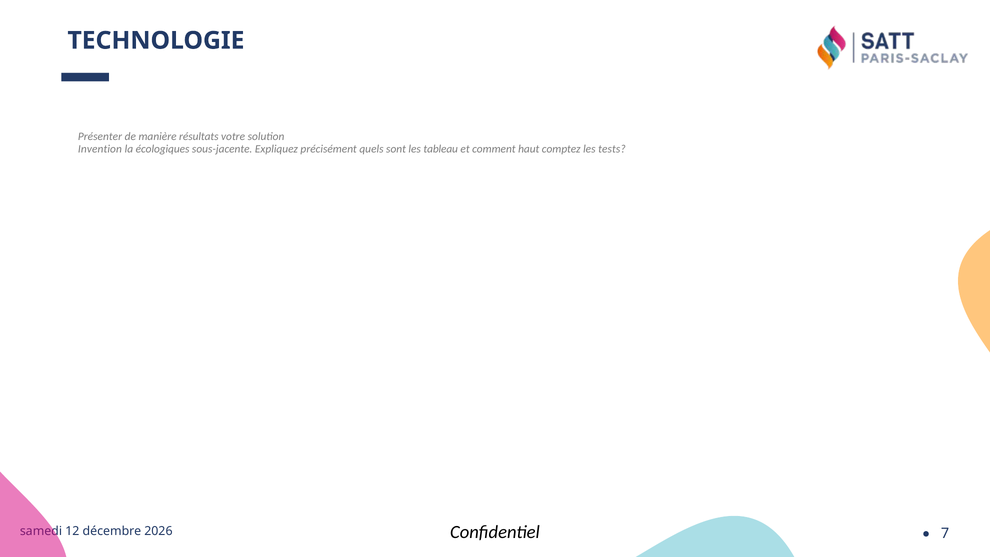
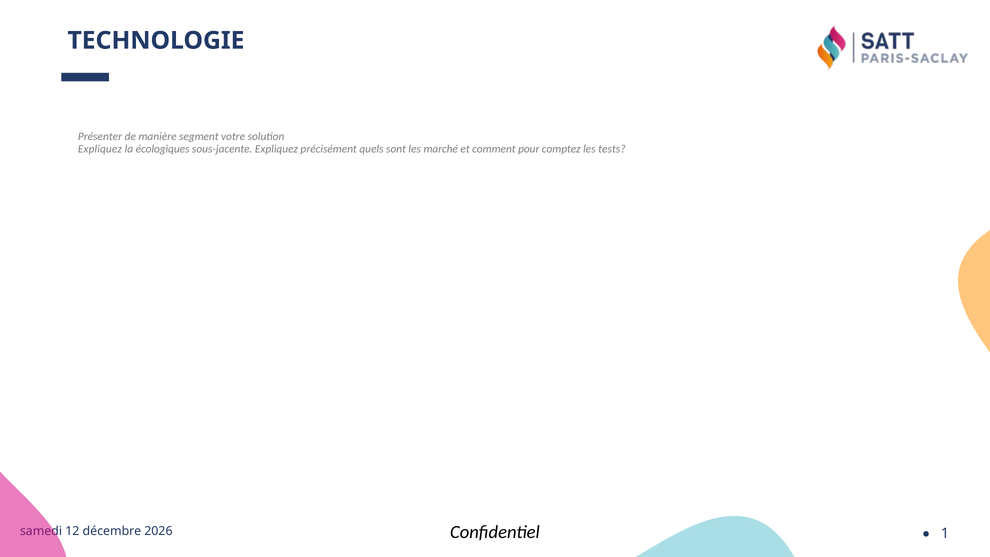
résultats: résultats -> segment
Invention at (100, 149): Invention -> Expliquez
tableau: tableau -> marché
haut: haut -> pour
7: 7 -> 1
